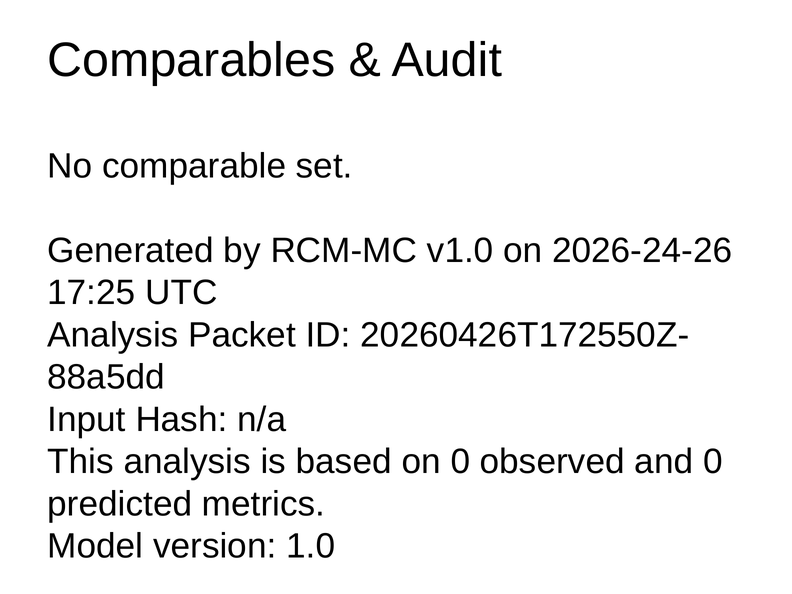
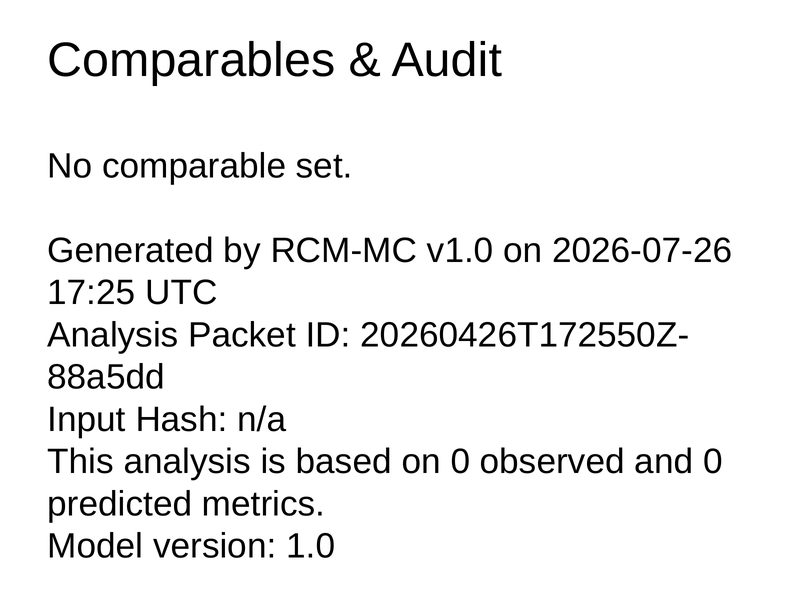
2026-24-26: 2026-24-26 -> 2026-07-26
